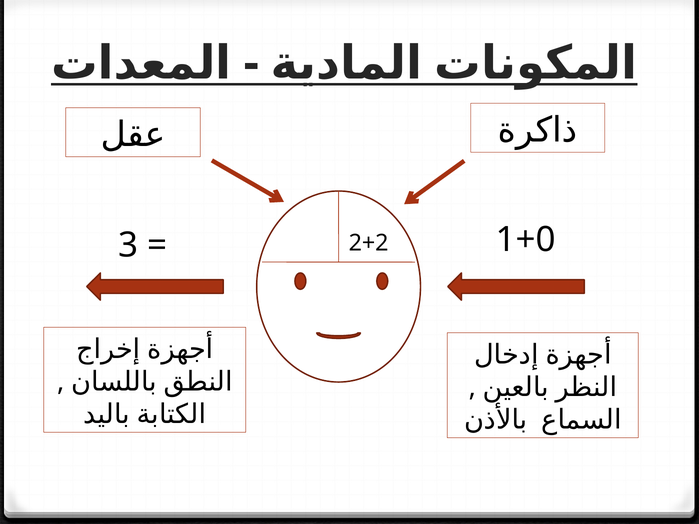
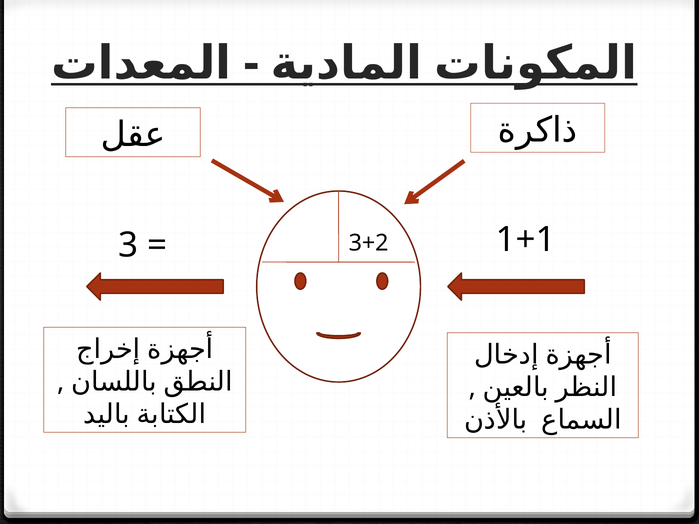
1+0: 1+0 -> 1+1
2+2: 2+2 -> 3+2
